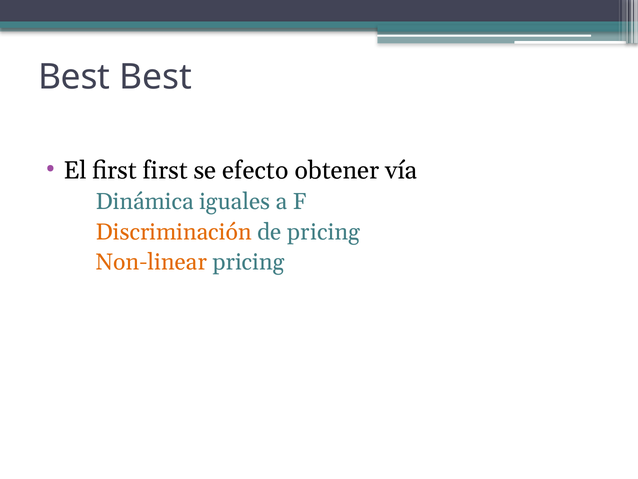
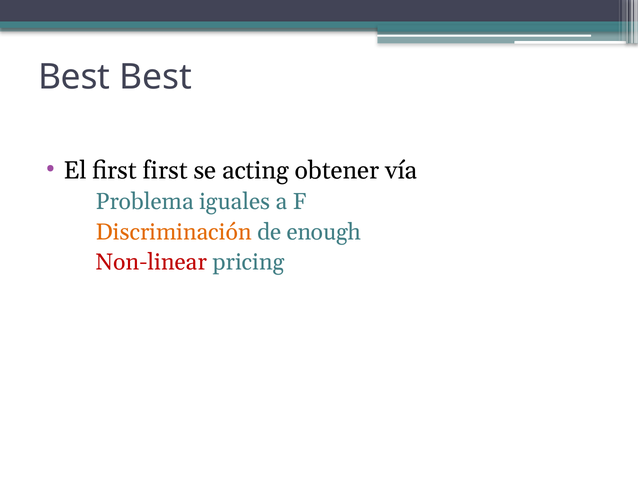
efecto: efecto -> acting
Dinámica: Dinámica -> Problema
de pricing: pricing -> enough
Non-linear colour: orange -> red
